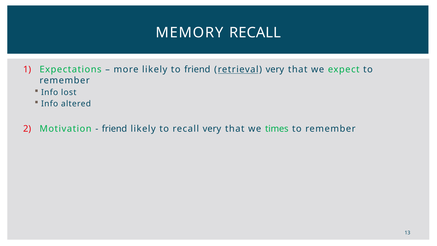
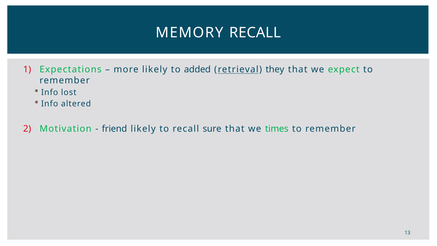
to friend: friend -> added
retrieval very: very -> they
recall very: very -> sure
